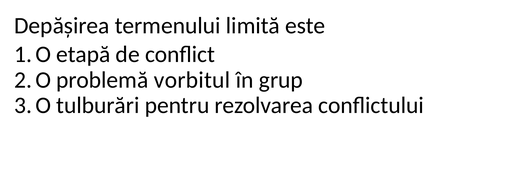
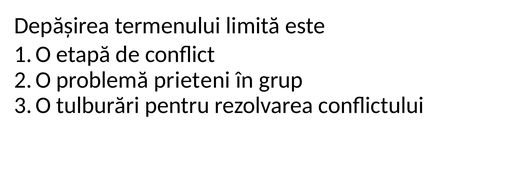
vorbitul: vorbitul -> prieteni
